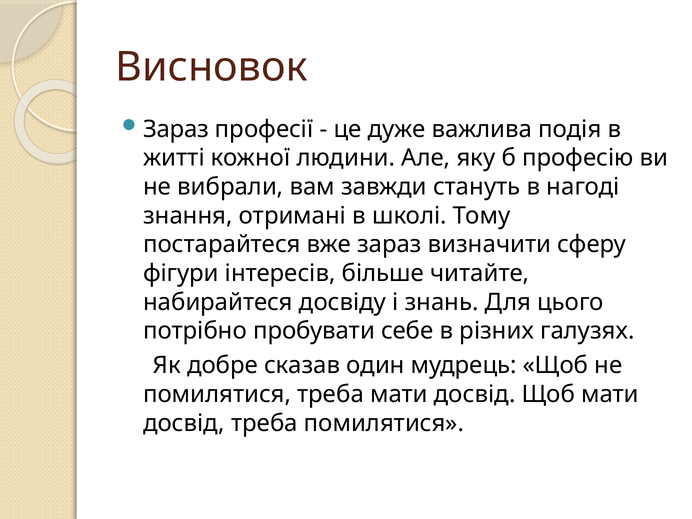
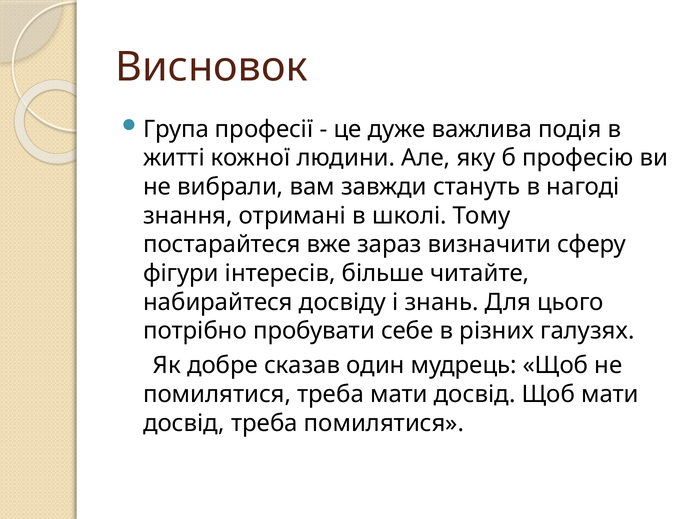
Зараз at (176, 129): Зараз -> Група
